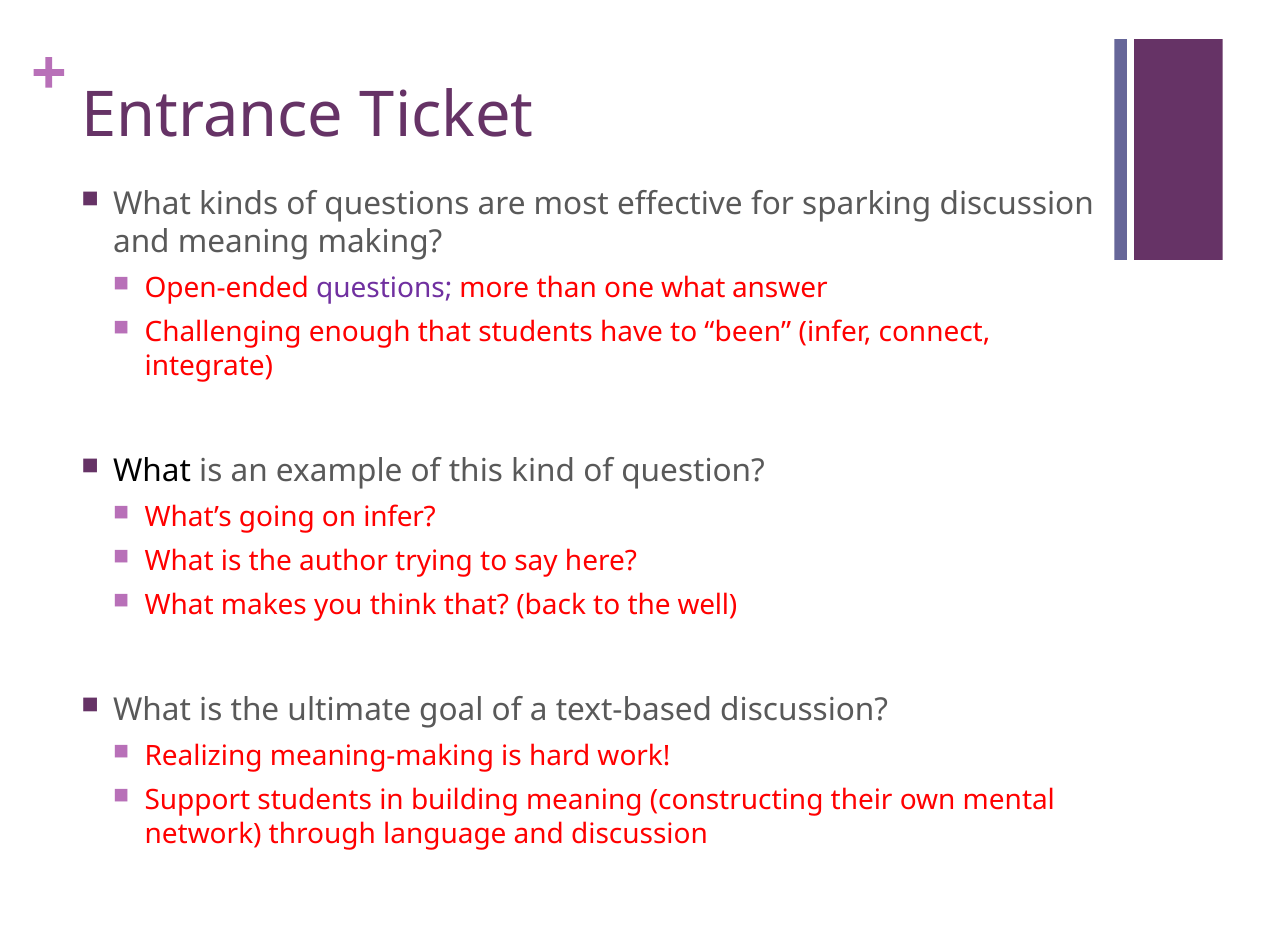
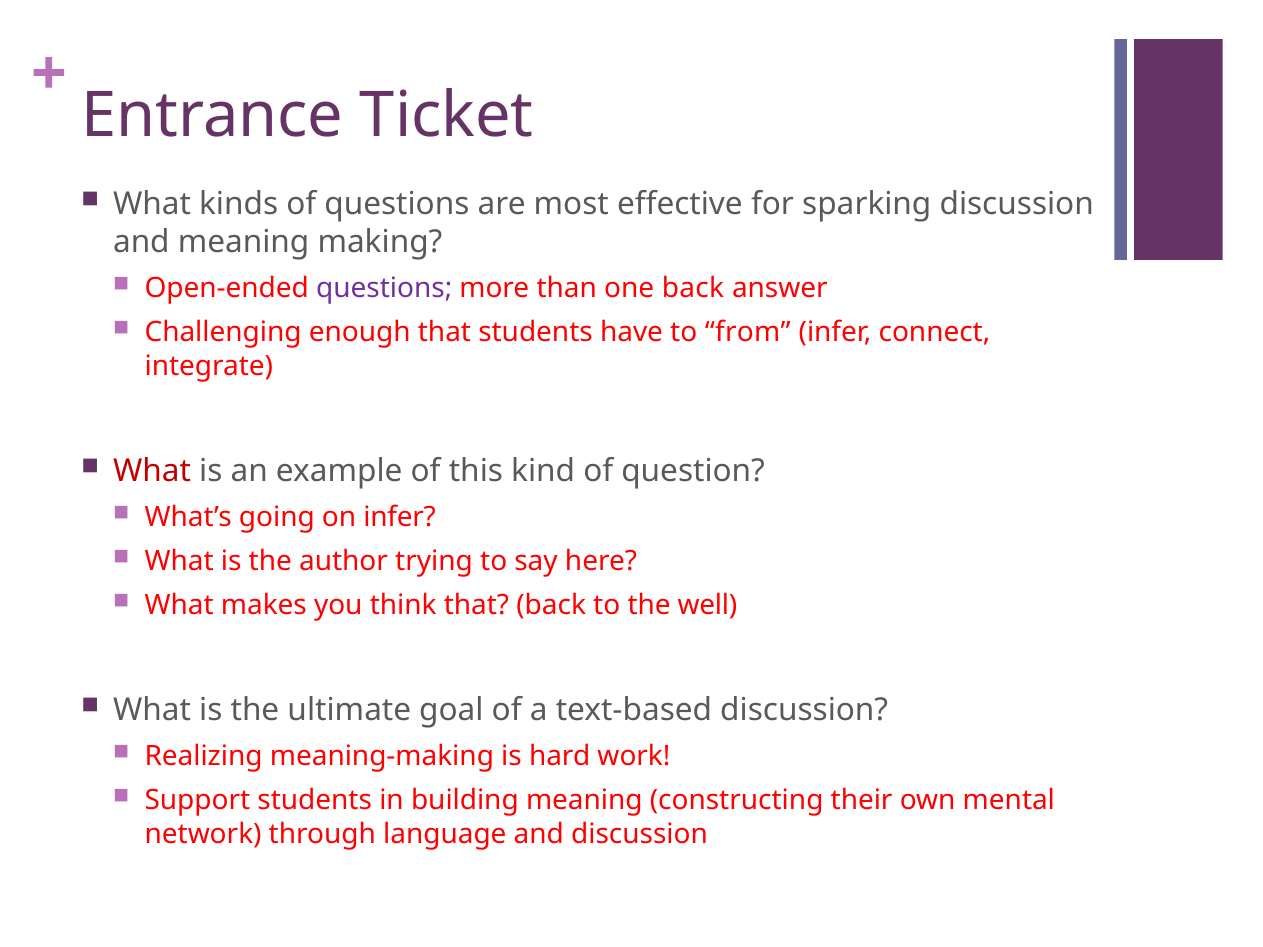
one what: what -> back
been: been -> from
What at (152, 471) colour: black -> red
